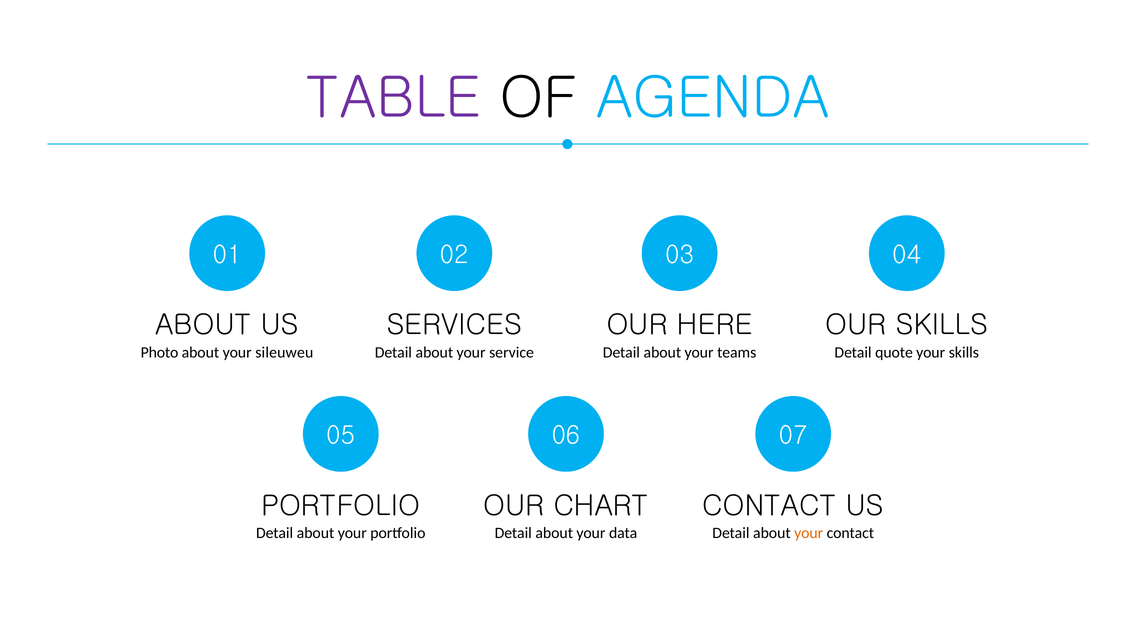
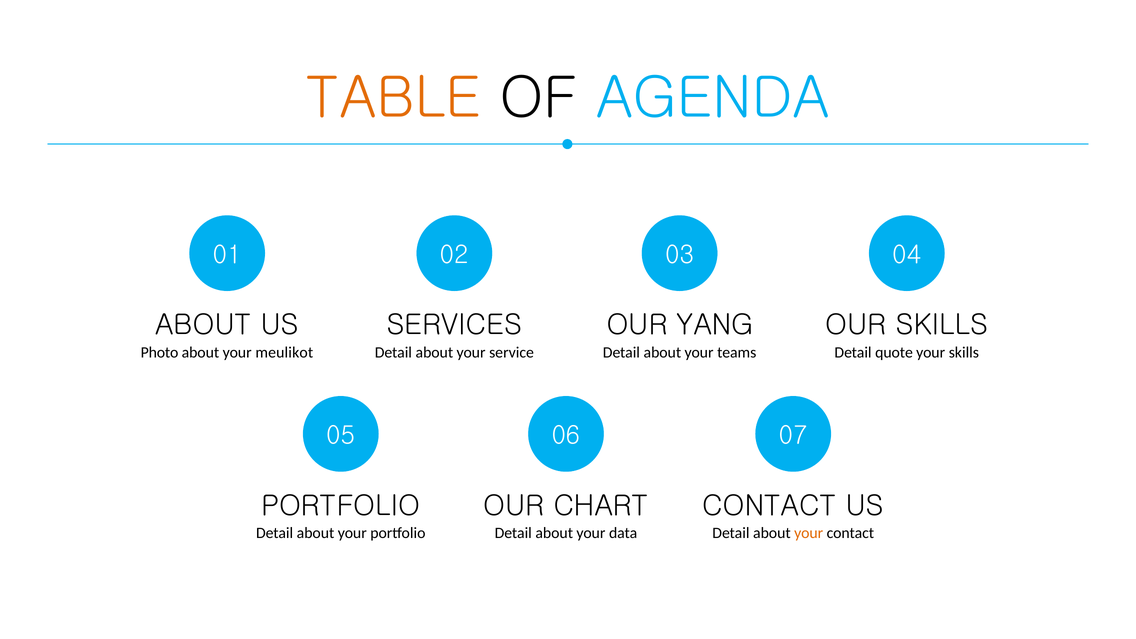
TABLE colour: purple -> orange
HERE: HERE -> YANG
sileuweu: sileuweu -> meulikot
